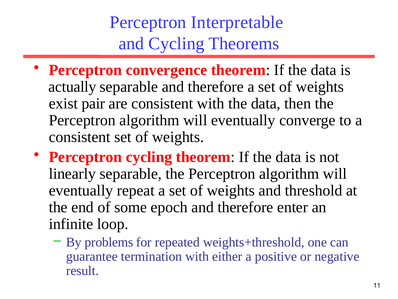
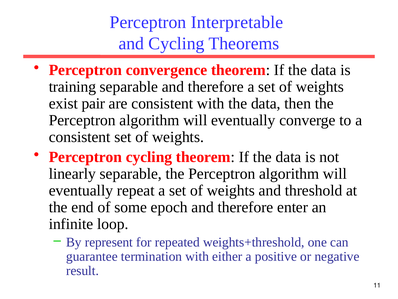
actually: actually -> training
problems: problems -> represent
